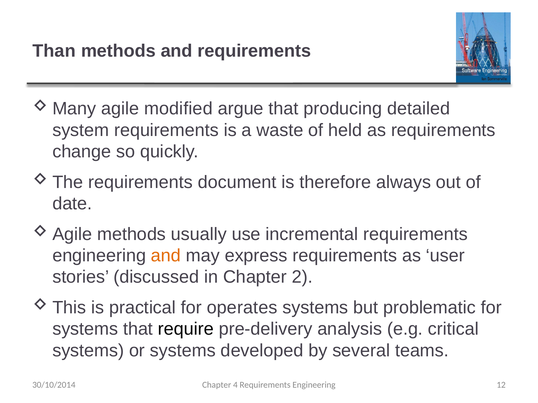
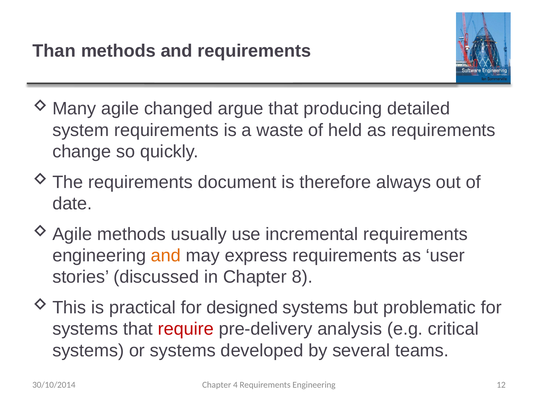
modified: modified -> changed
2: 2 -> 8
operates: operates -> designed
require colour: black -> red
